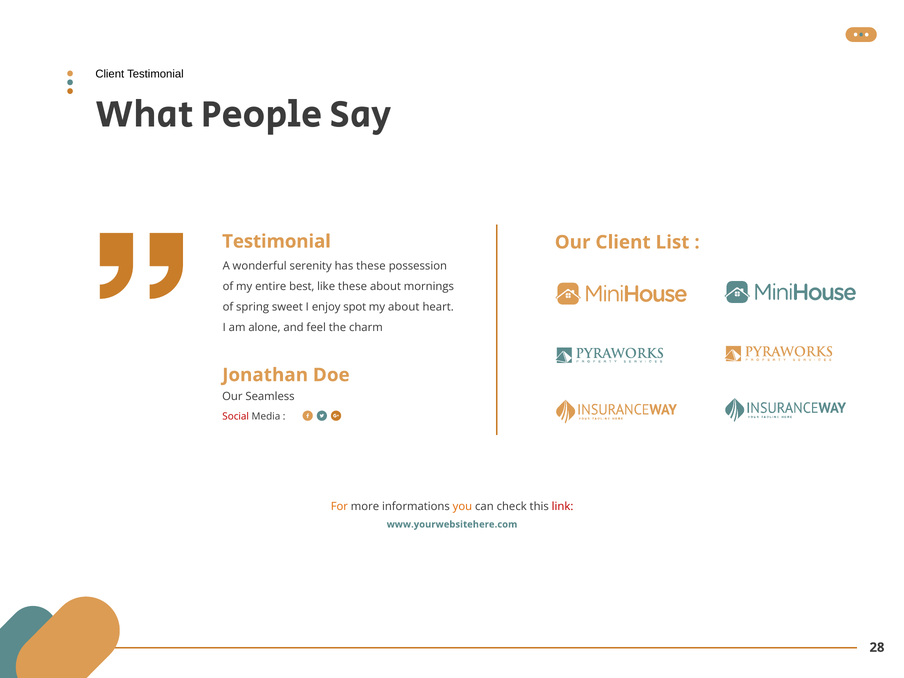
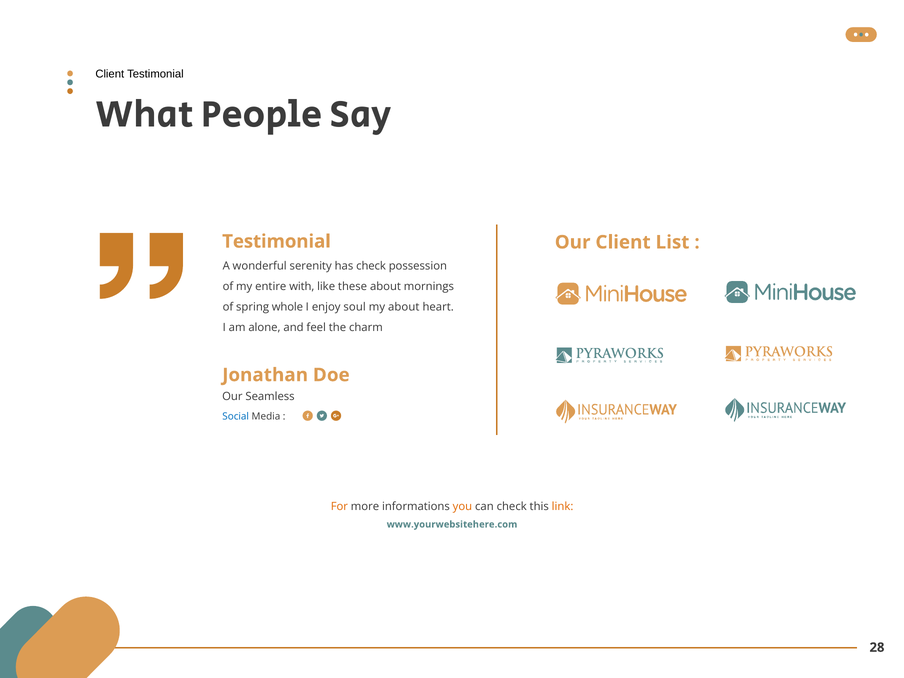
has these: these -> check
best: best -> with
sweet: sweet -> whole
spot: spot -> soul
Social colour: red -> blue
link colour: red -> orange
